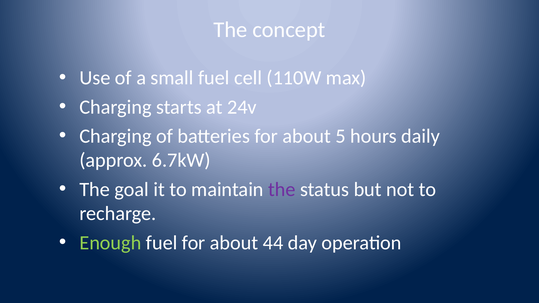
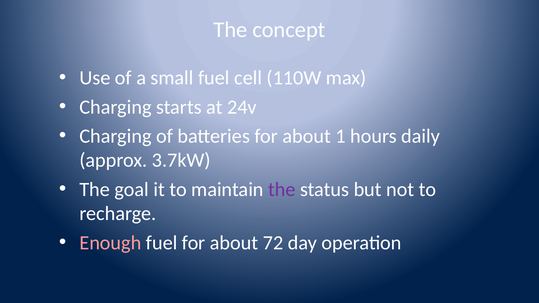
5: 5 -> 1
6.7kW: 6.7kW -> 3.7kW
Enough colour: light green -> pink
44: 44 -> 72
